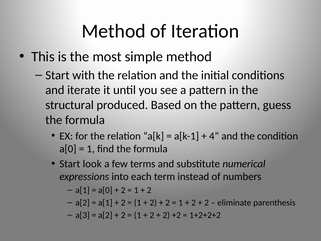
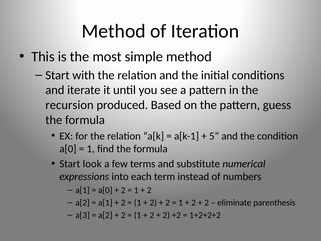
structural: structural -> recursion
4: 4 -> 5
